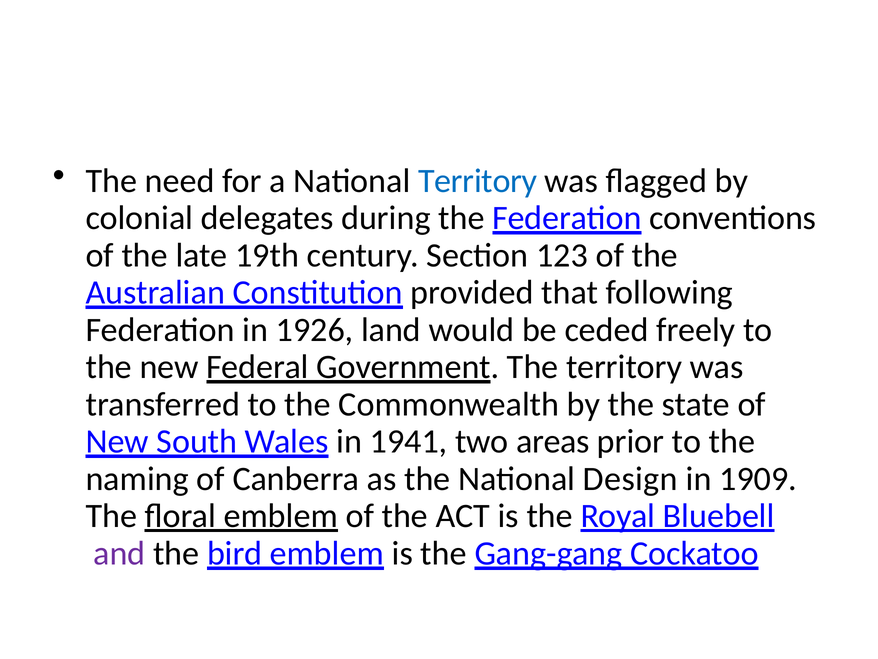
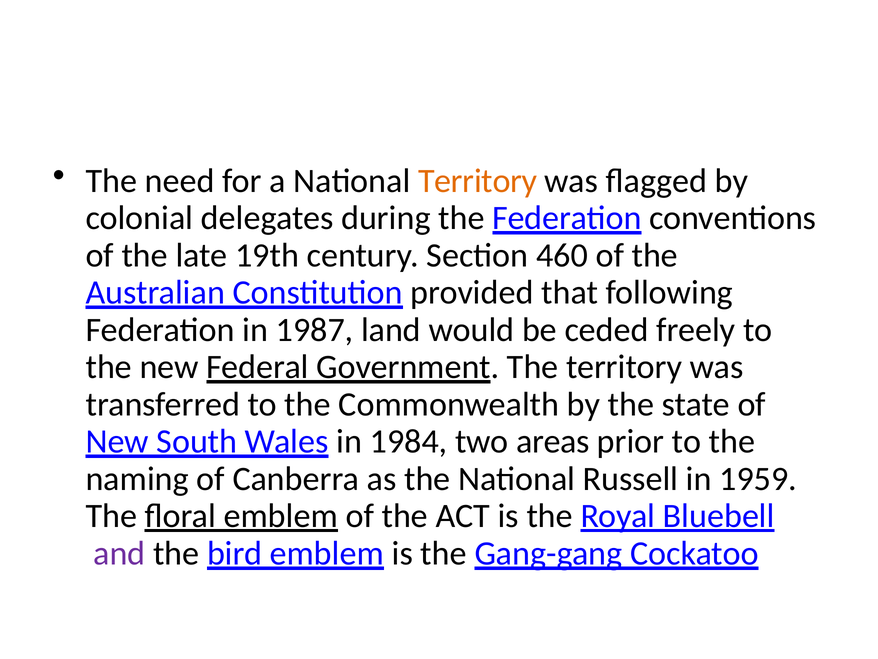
Territory at (478, 181) colour: blue -> orange
123: 123 -> 460
1926: 1926 -> 1987
1941: 1941 -> 1984
Design: Design -> Russell
1909: 1909 -> 1959
